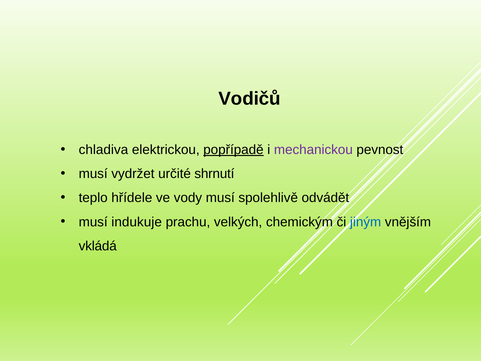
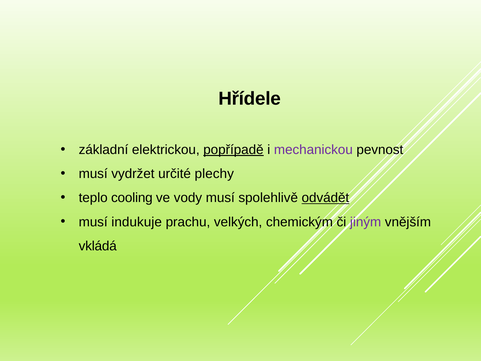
Vodičů: Vodičů -> Hřídele
chladiva: chladiva -> základní
shrnutí: shrnutí -> plechy
hřídele: hřídele -> cooling
odvádět underline: none -> present
jiným colour: blue -> purple
